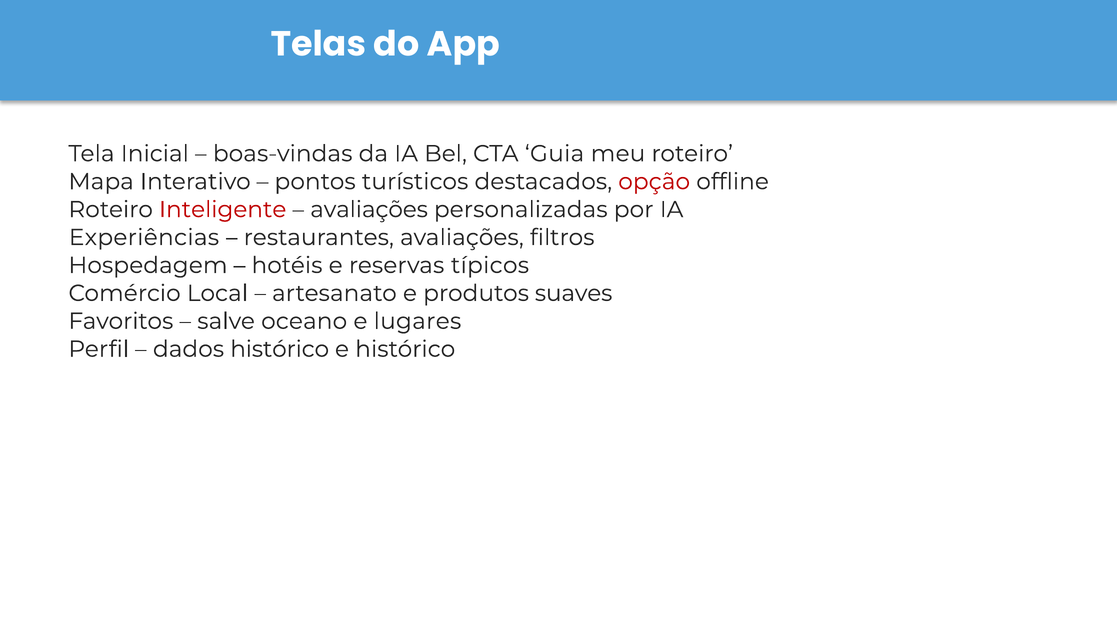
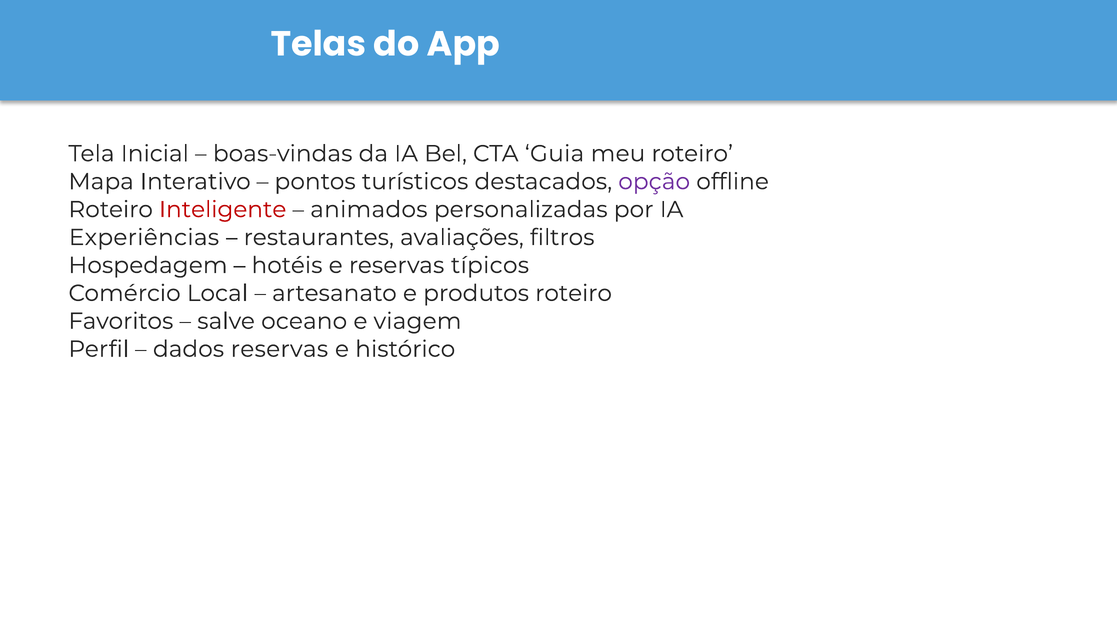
opção colour: red -> purple
avaliações at (369, 210): avaliações -> animados
produtos suaves: suaves -> roteiro
lugares: lugares -> viagem
dados histórico: histórico -> reservas
